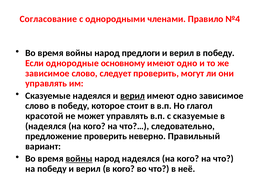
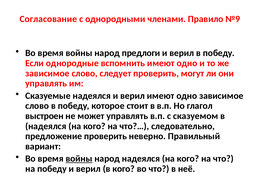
№4: №4 -> №9
основному: основному -> вспомнить
верил at (133, 96) underline: present -> none
красотой: красотой -> выстроен
с сказуемые: сказуемые -> сказуемом
